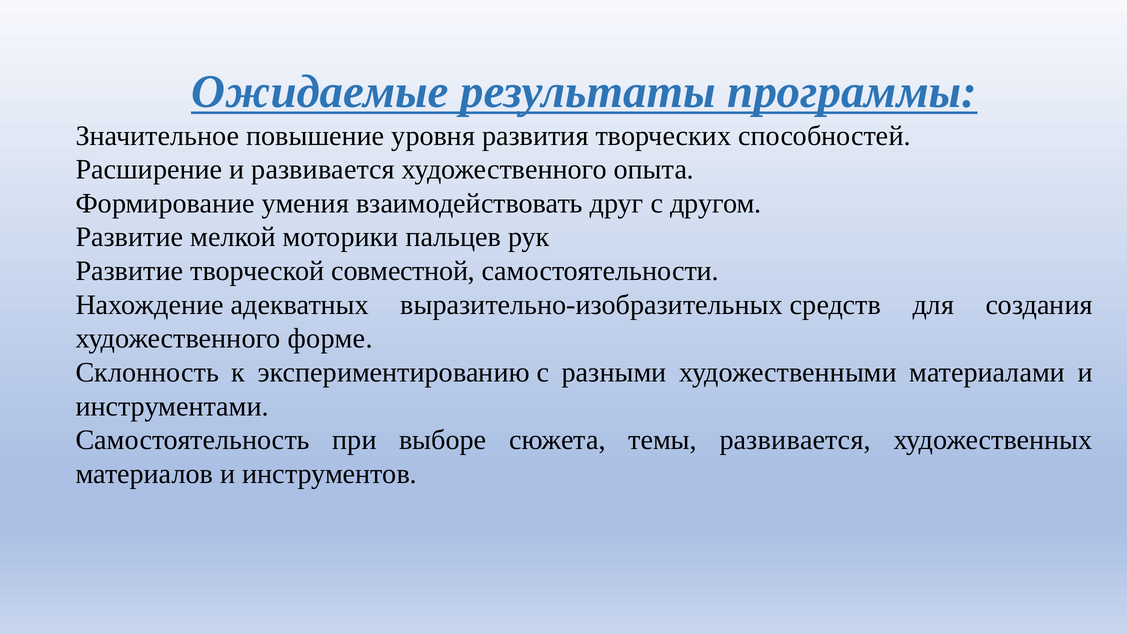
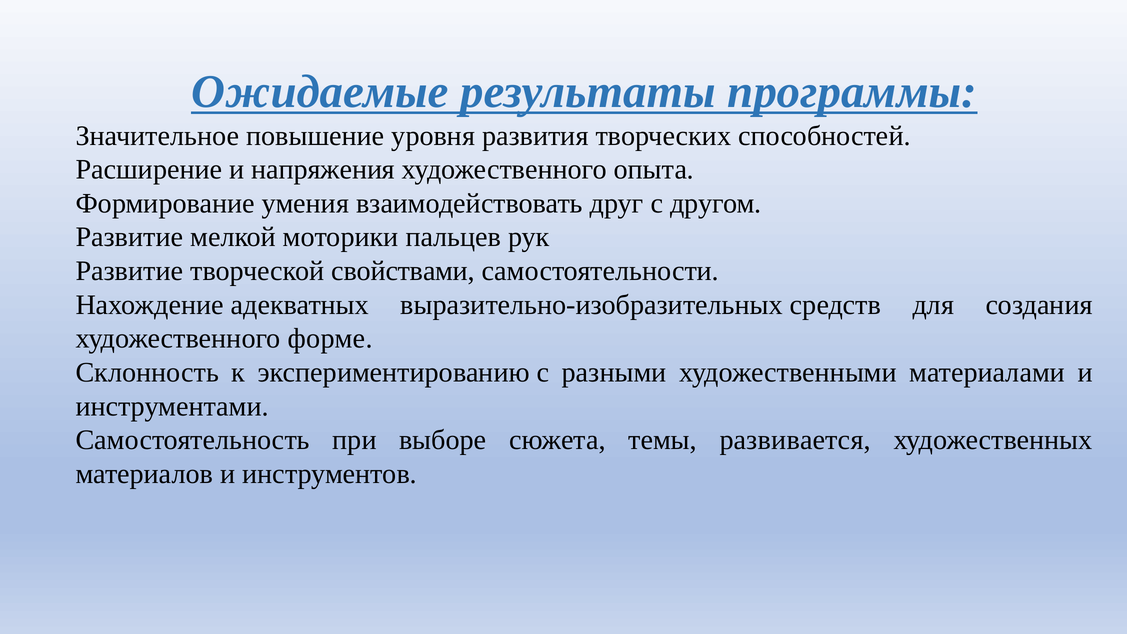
и развивается: развивается -> напряжения
совместной: совместной -> свойствами
